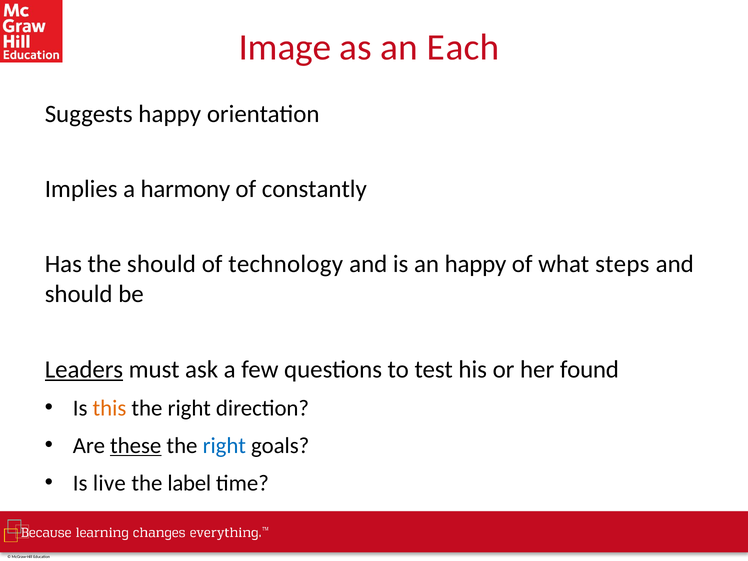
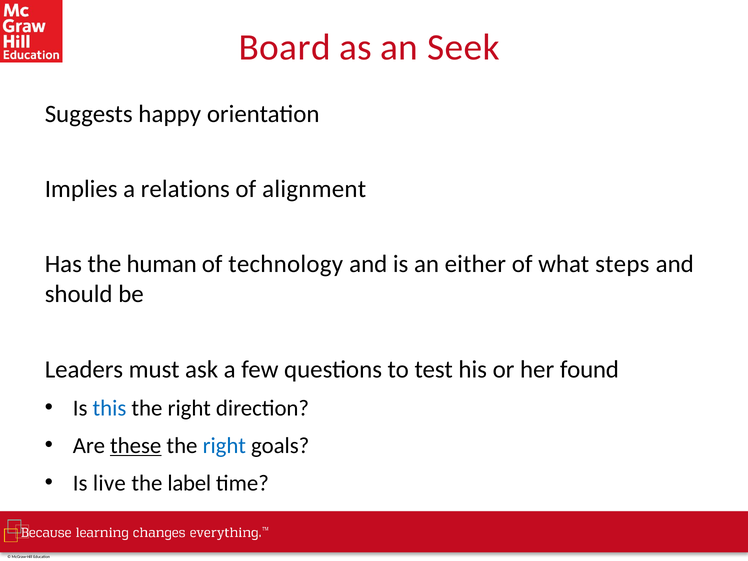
Image: Image -> Board
Each: Each -> Seek
harmony: harmony -> relations
constantly: constantly -> alignment
the should: should -> human
an happy: happy -> either
Leaders underline: present -> none
this colour: orange -> blue
